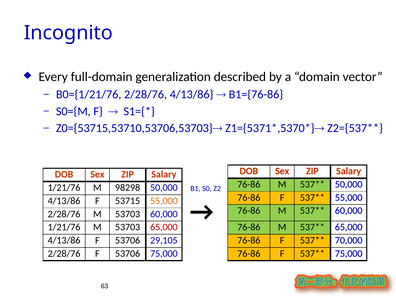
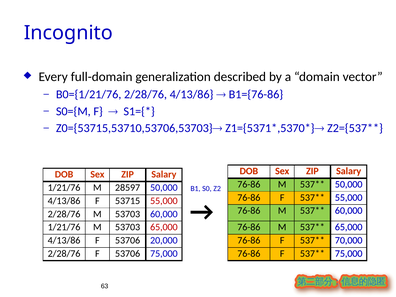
98298: 98298 -> 28597
55,000 at (164, 201) colour: orange -> red
29,105: 29,105 -> 20,000
